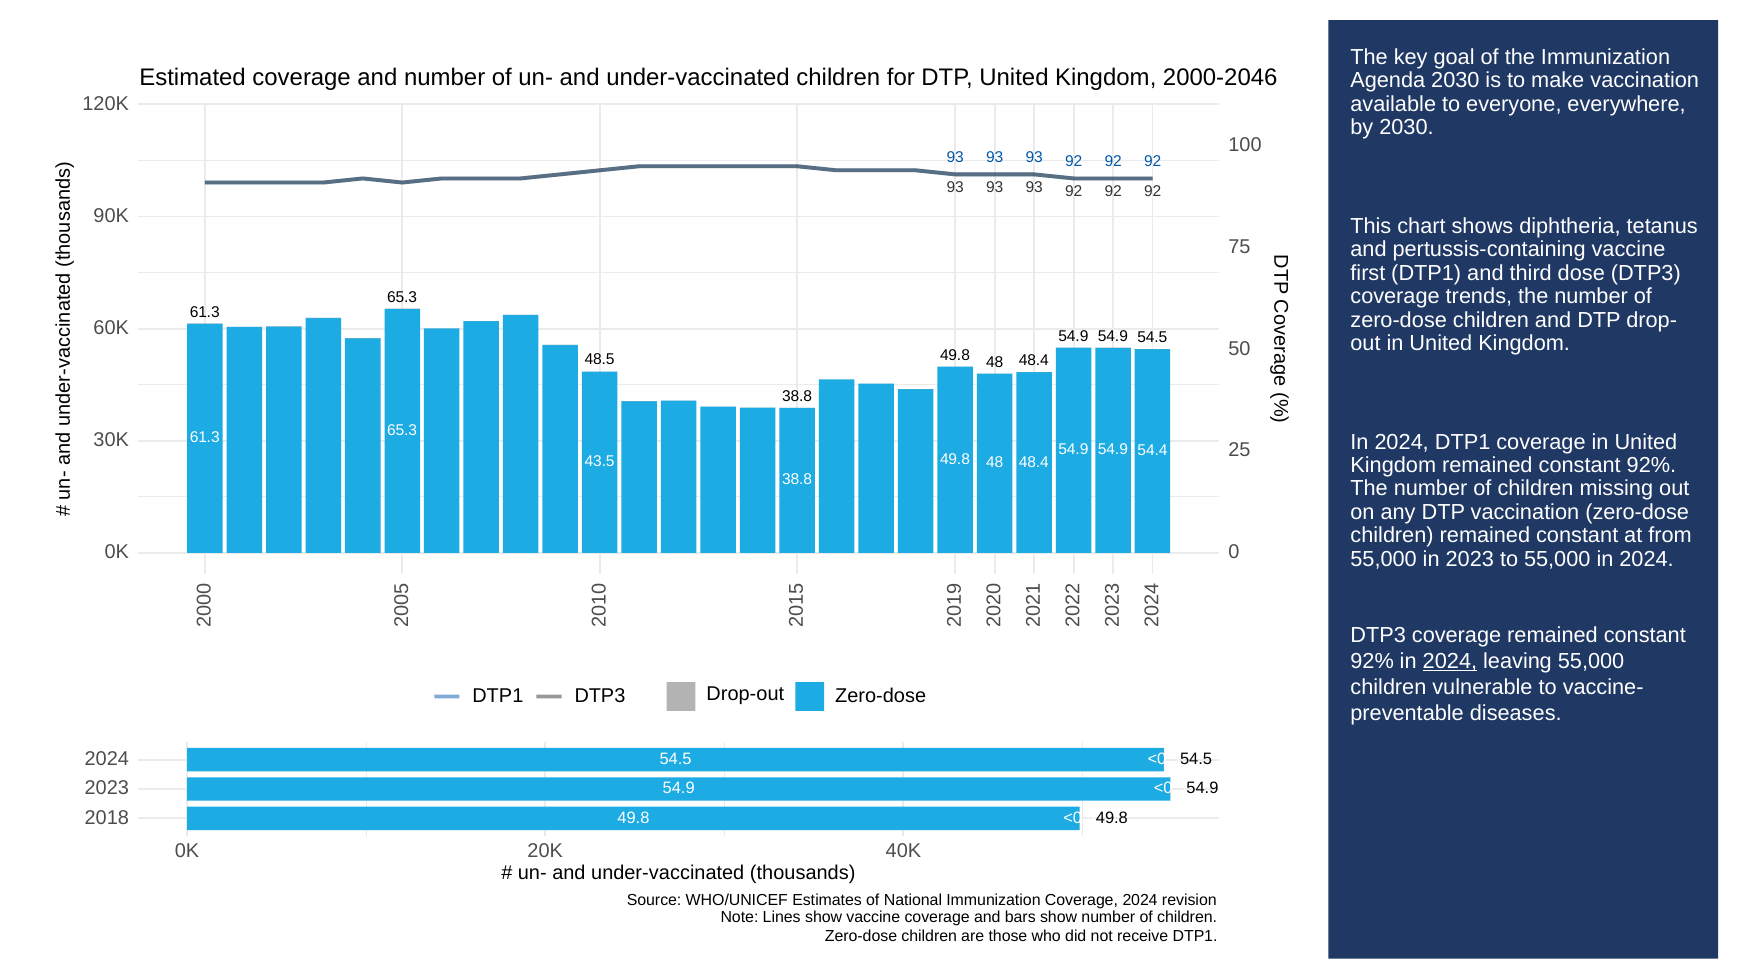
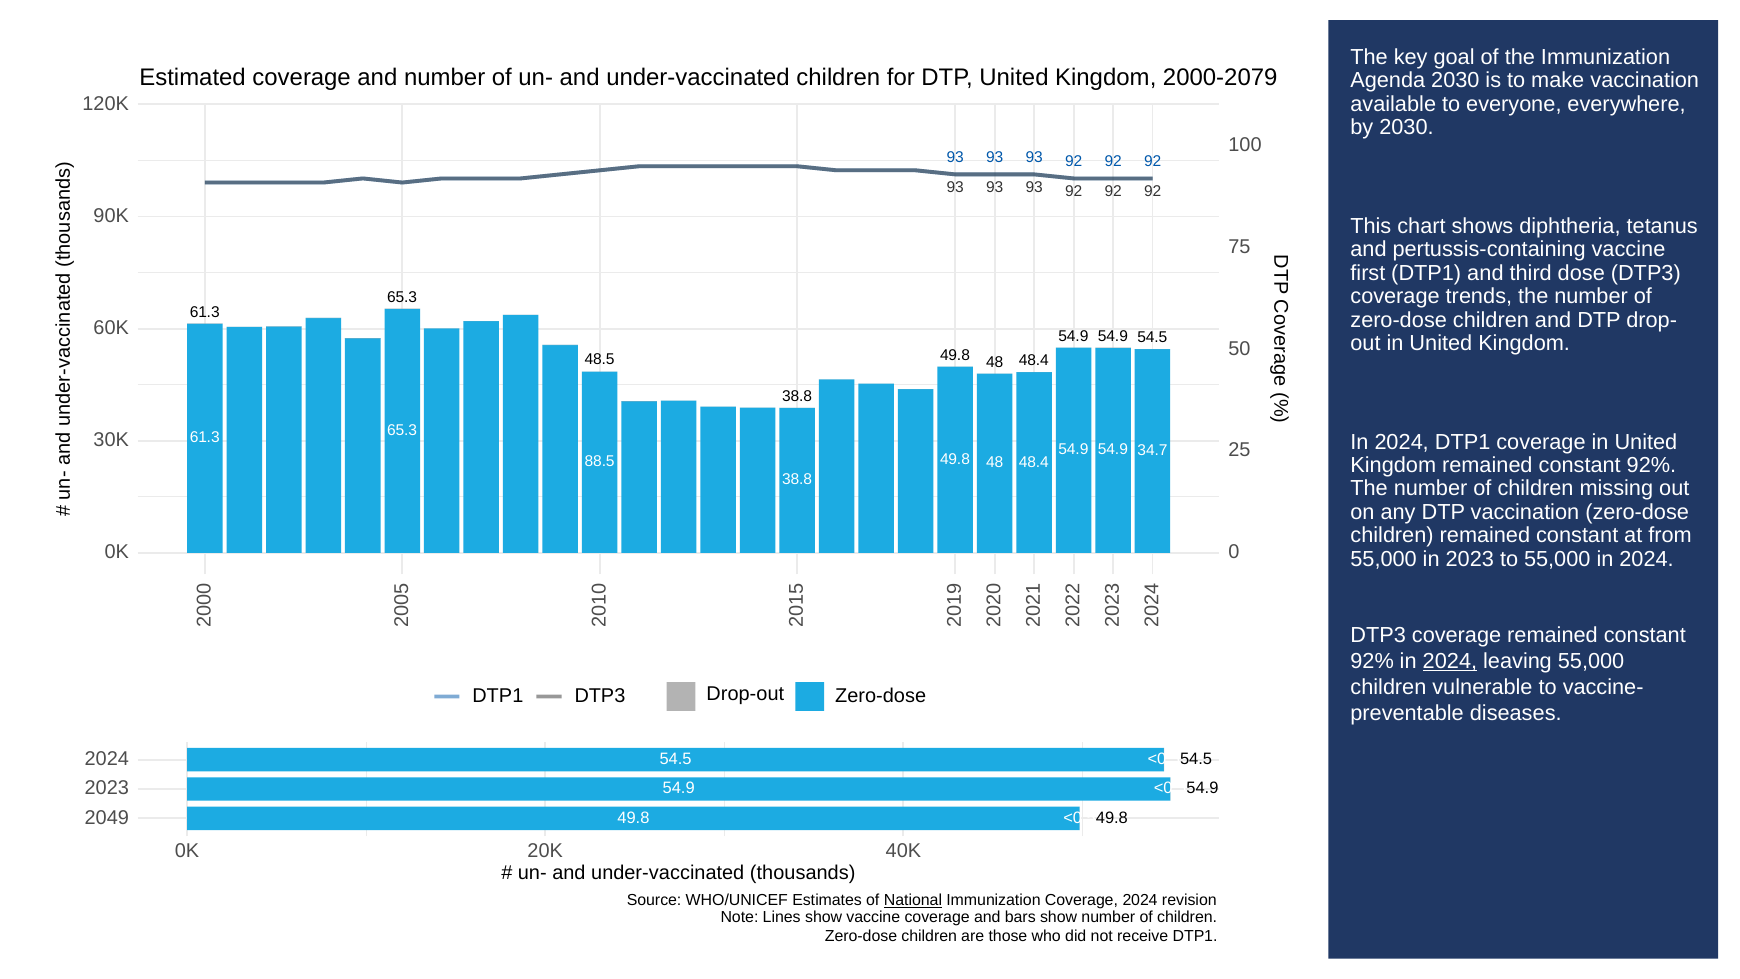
2000-2046: 2000-2046 -> 2000-2079
54.4: 54.4 -> 34.7
43.5: 43.5 -> 88.5
2018: 2018 -> 2049
National underline: none -> present
